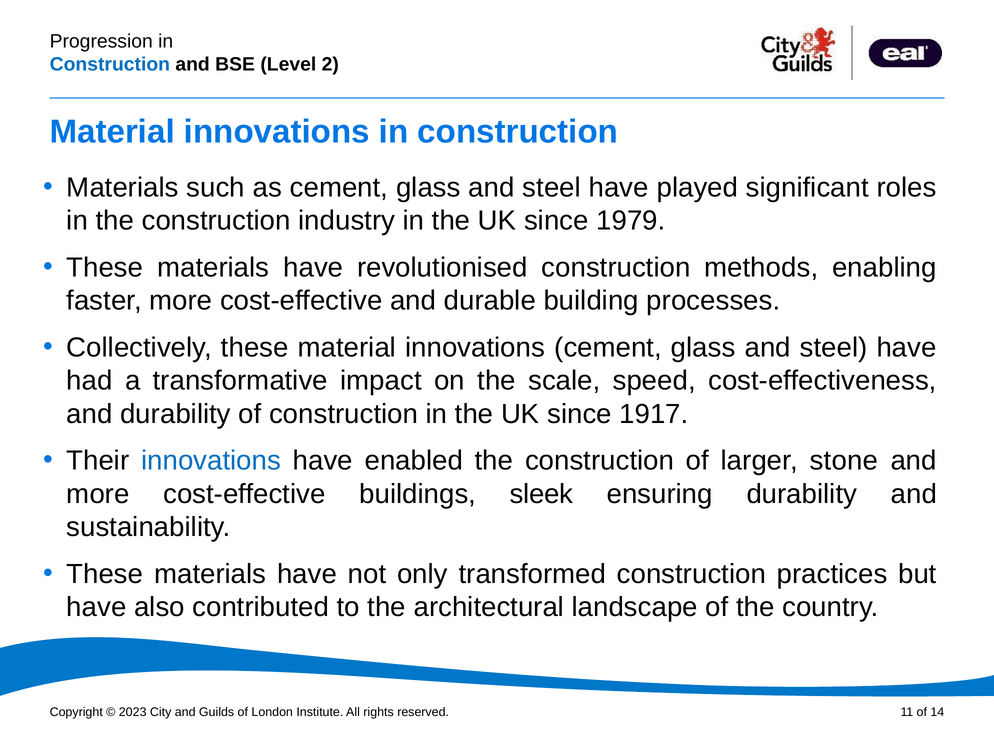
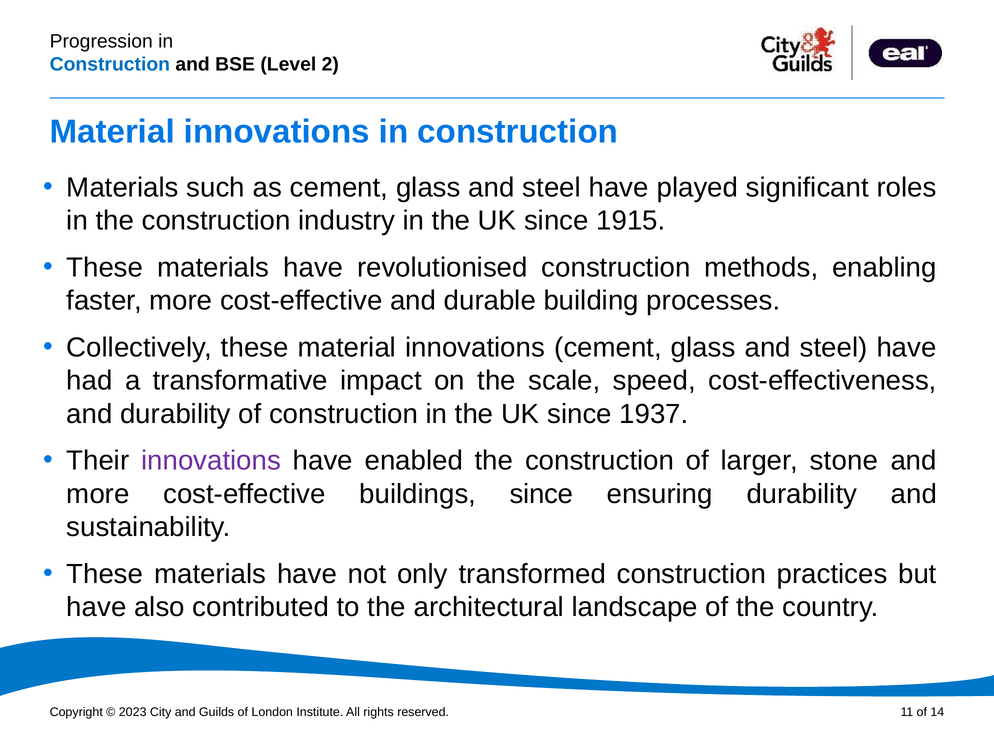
1979: 1979 -> 1915
1917: 1917 -> 1937
innovations at (211, 461) colour: blue -> purple
buildings sleek: sleek -> since
